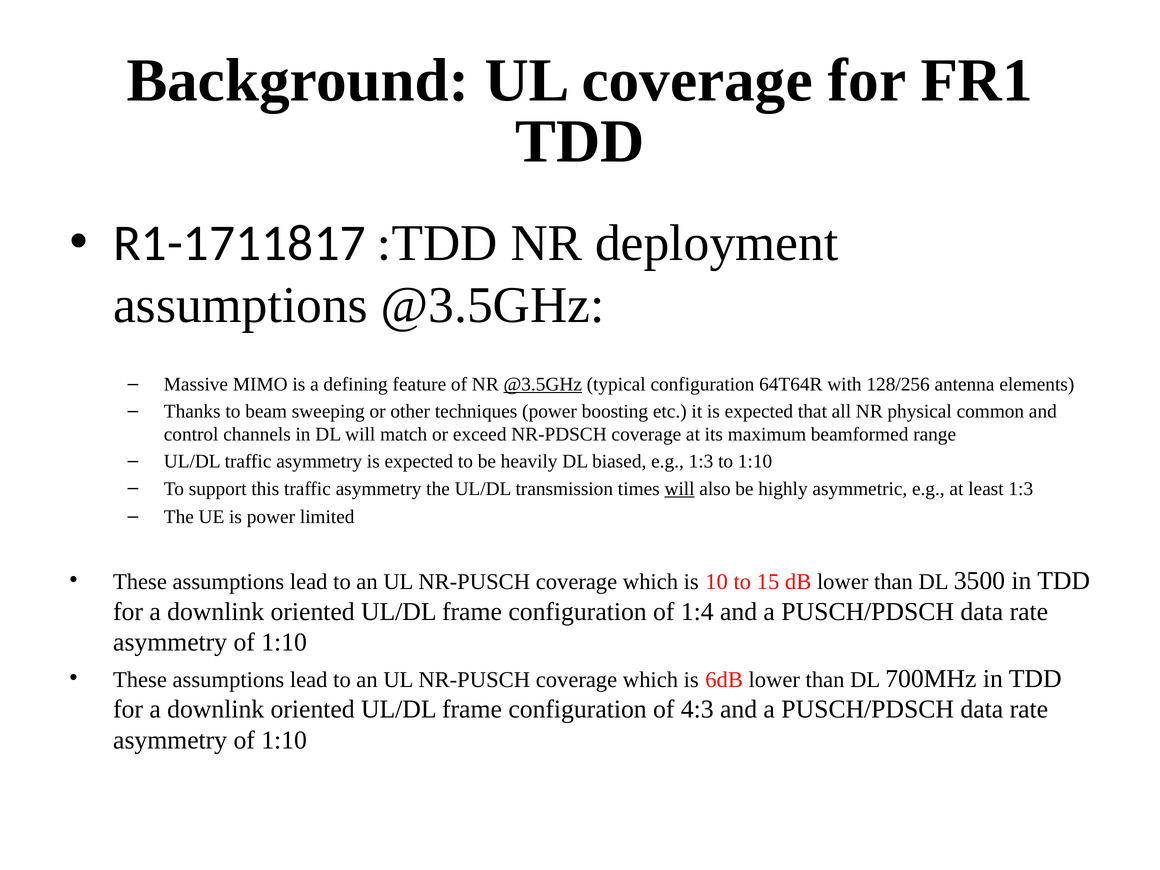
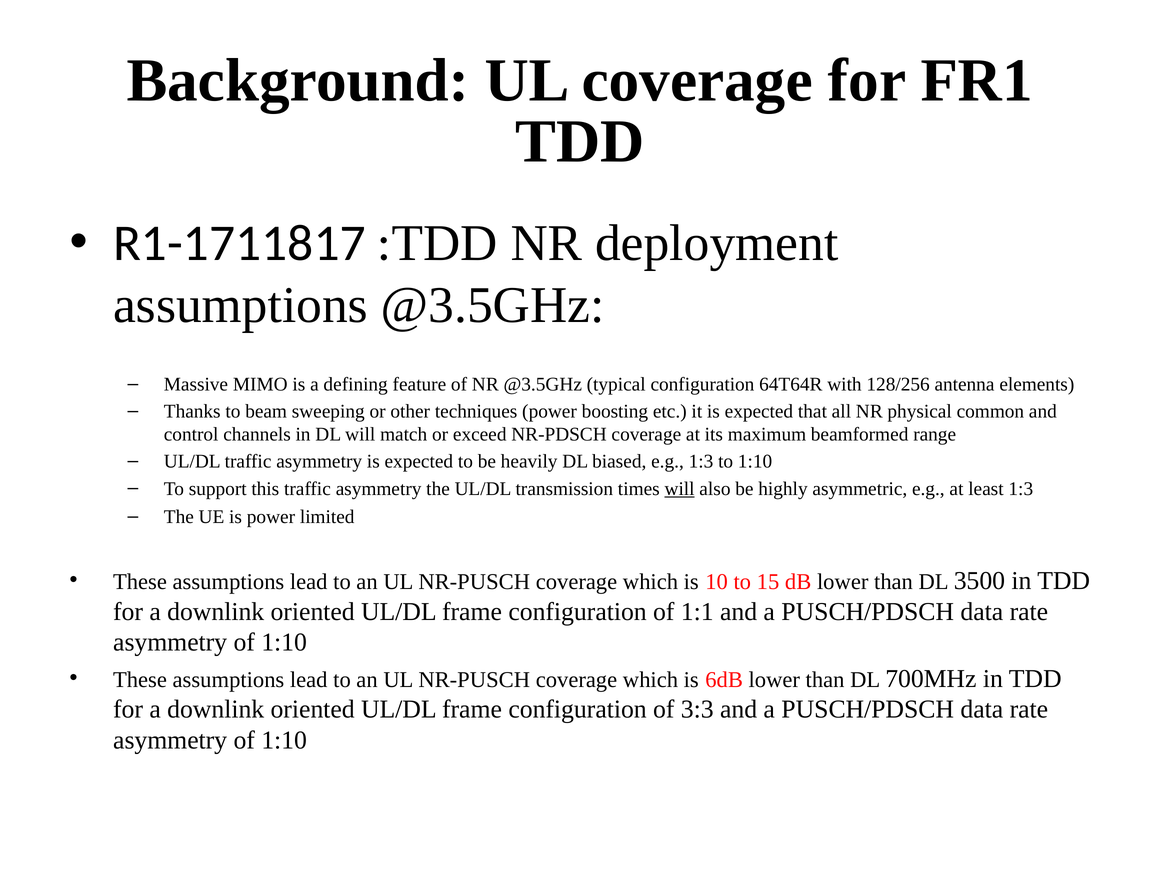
@3.5GHz at (543, 384) underline: present -> none
1:4: 1:4 -> 1:1
4:3: 4:3 -> 3:3
